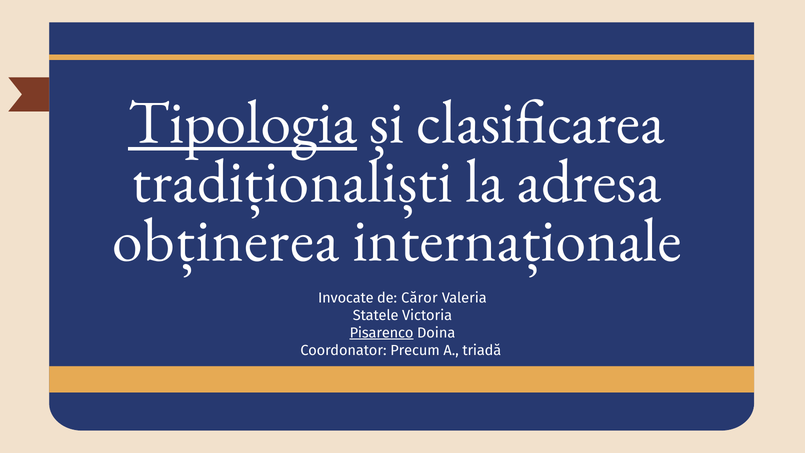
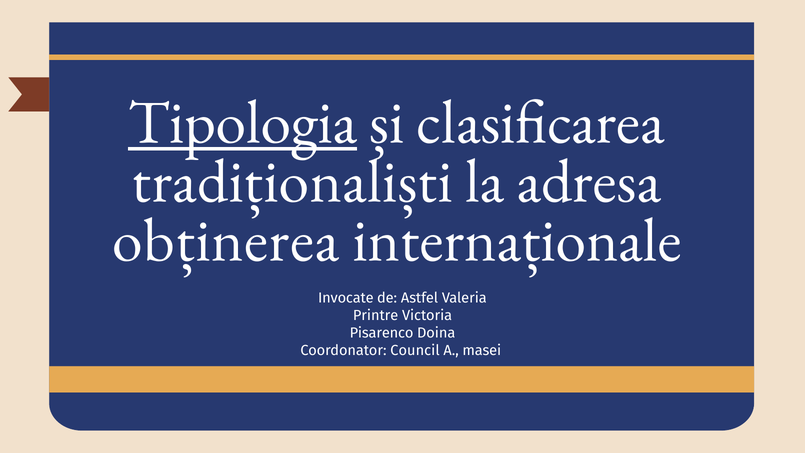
Căror: Căror -> Astfel
Statele: Statele -> Printre
Pisarenco underline: present -> none
Precum: Precum -> Council
triadă: triadă -> masei
